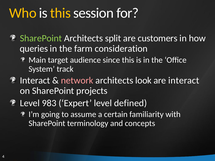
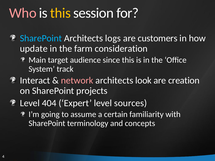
Who colour: yellow -> pink
SharePoint at (41, 38) colour: light green -> light blue
split: split -> logs
queries: queries -> update
are interact: interact -> creation
983: 983 -> 404
defined: defined -> sources
